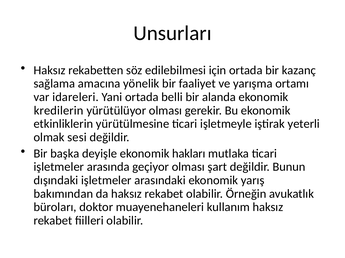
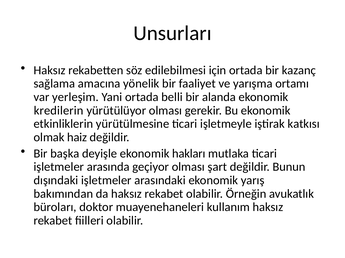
idareleri: idareleri -> yerleşim
yeterli: yeterli -> katkısı
sesi: sesi -> haiz
